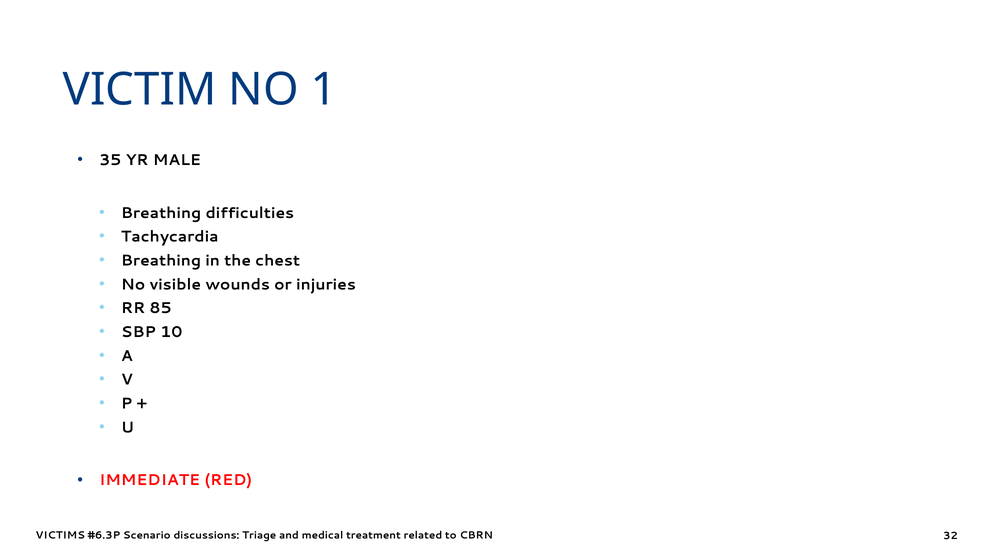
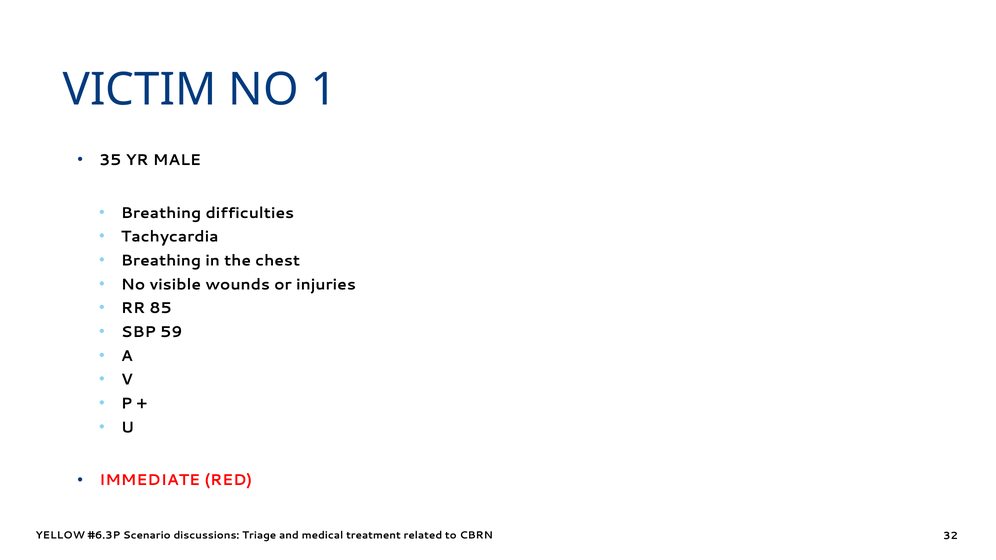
10: 10 -> 59
VICTIMS: VICTIMS -> YELLOW
